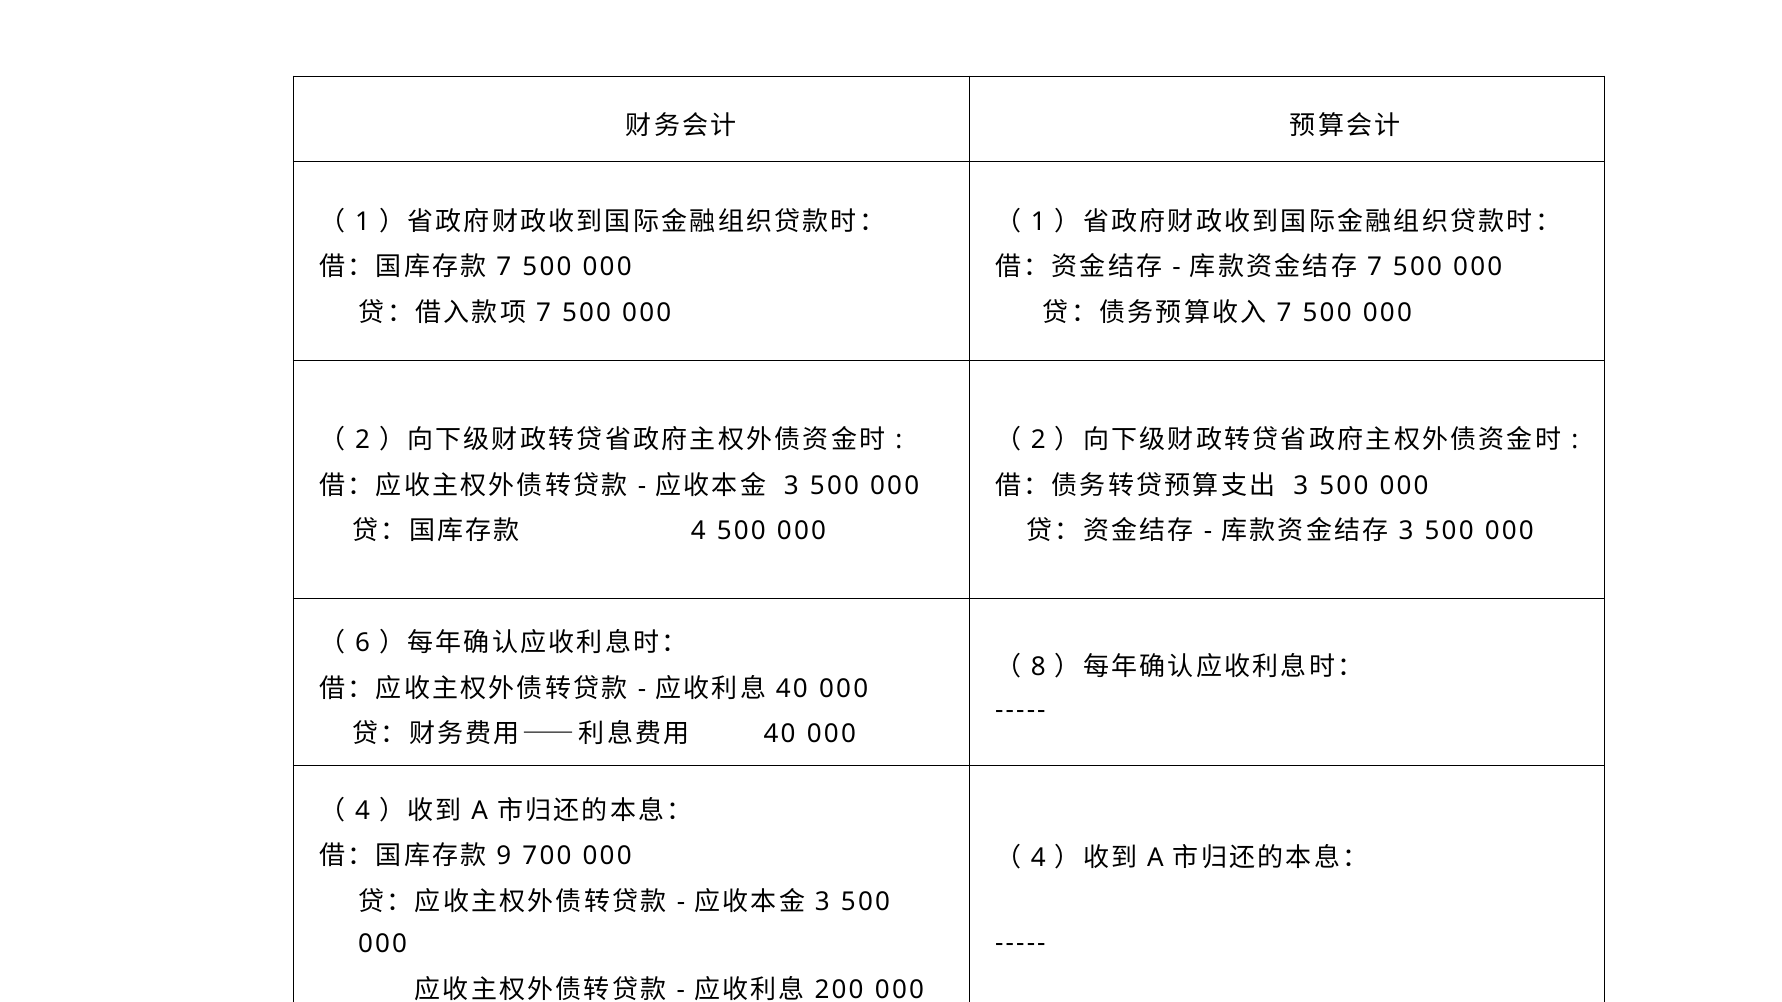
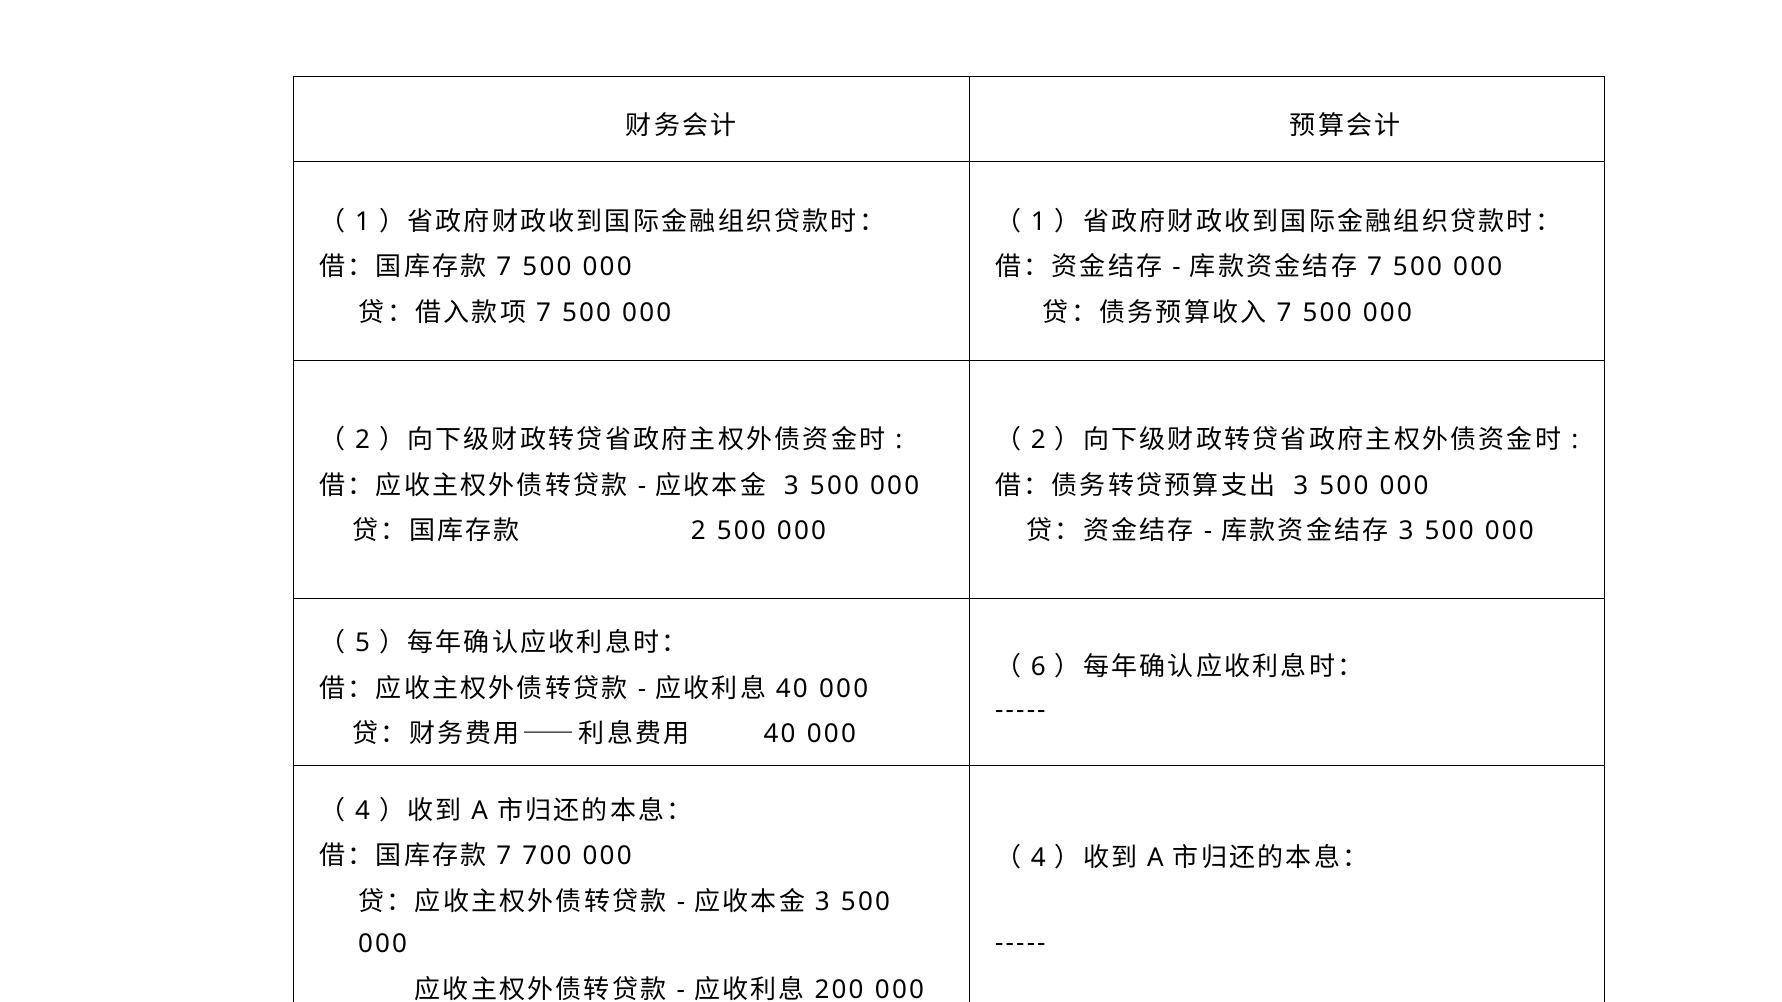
4 at (698, 531): 4 -> 2
6: 6 -> 5
8: 8 -> 6
9 at (504, 857): 9 -> 7
